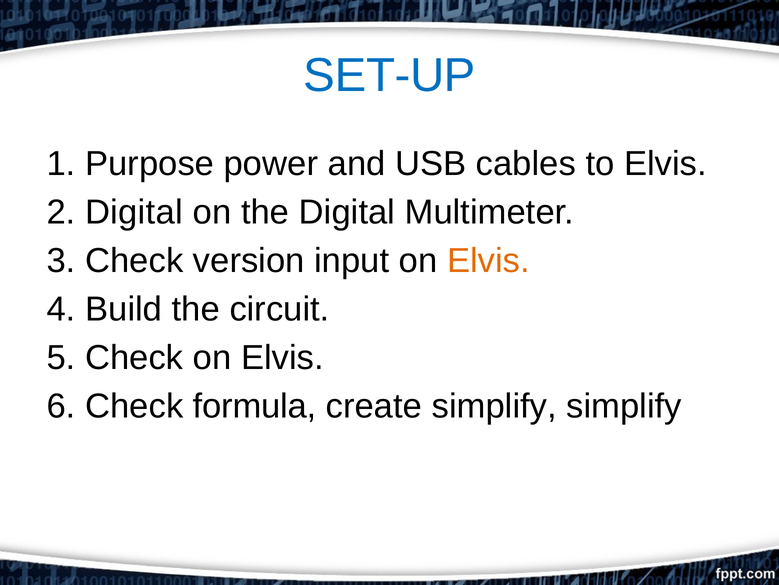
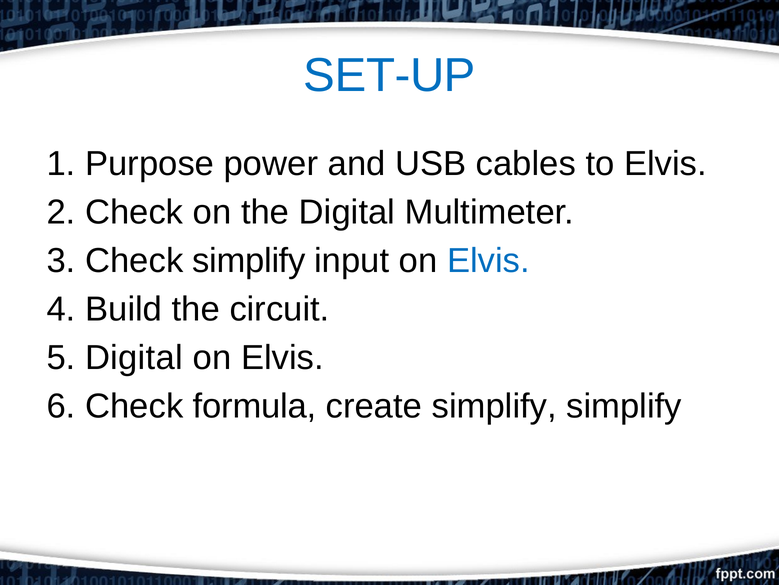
2 Digital: Digital -> Check
Check version: version -> simplify
Elvis at (488, 260) colour: orange -> blue
5 Check: Check -> Digital
